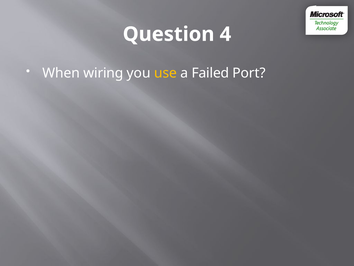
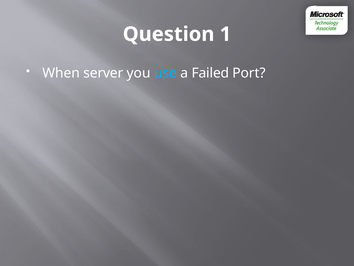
4: 4 -> 1
wiring: wiring -> server
use colour: yellow -> light blue
